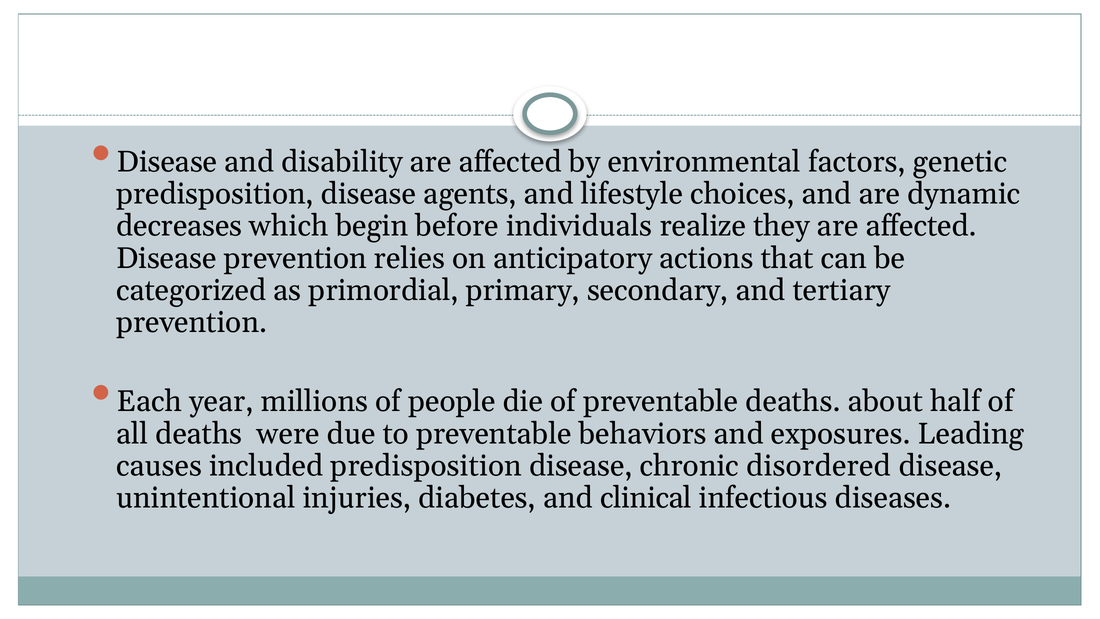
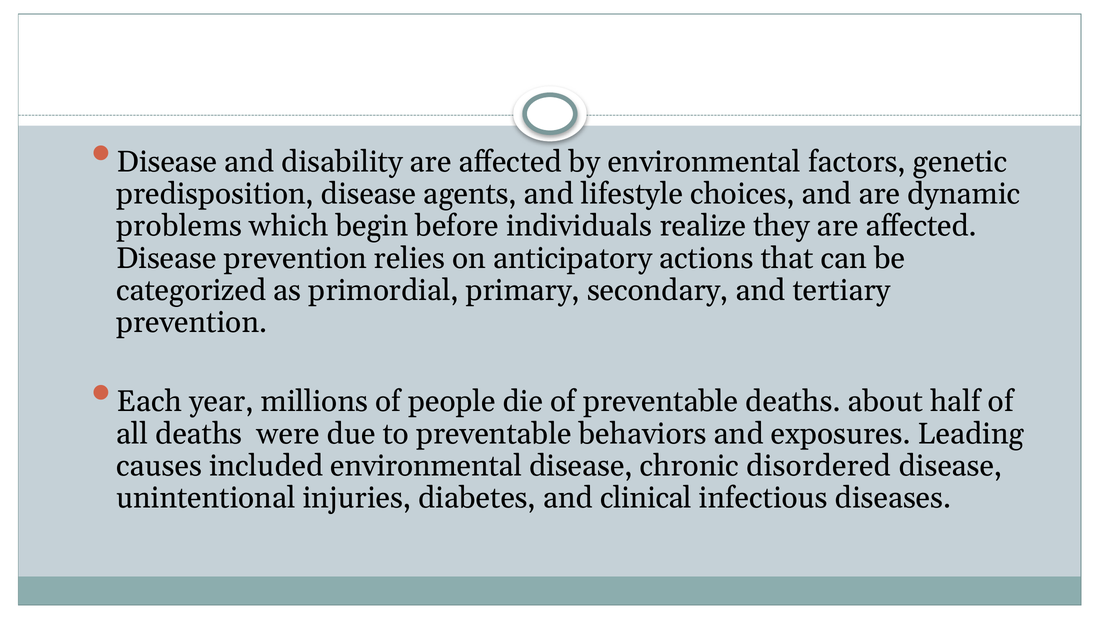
decreases: decreases -> problems
included predisposition: predisposition -> environmental
